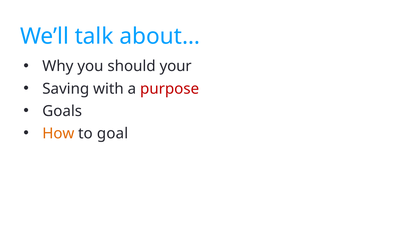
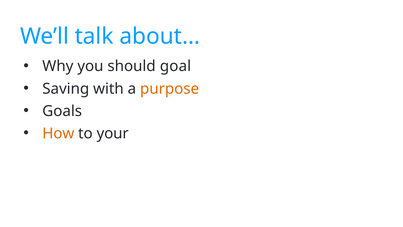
your: your -> goal
purpose colour: red -> orange
goal: goal -> your
